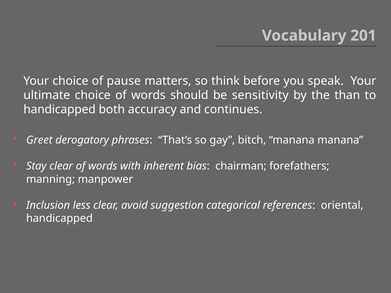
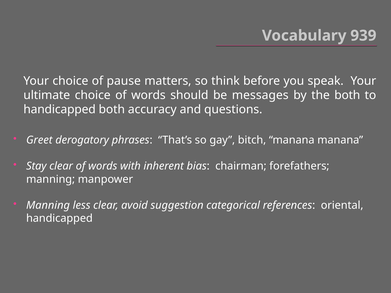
201: 201 -> 939
sensitivity: sensitivity -> messages
the than: than -> both
continues: continues -> questions
Inclusion at (48, 205): Inclusion -> Manning
